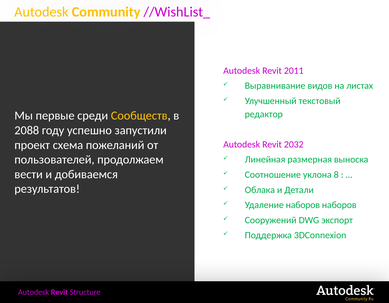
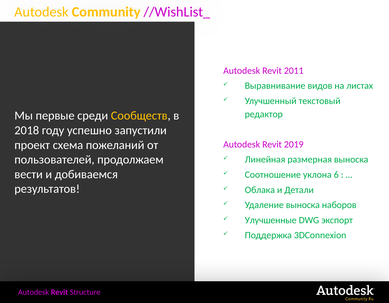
2088: 2088 -> 2018
2032: 2032 -> 2019
8: 8 -> 6
Удаление наборов: наборов -> выноска
Сооружений: Сооружений -> Улучшенные
